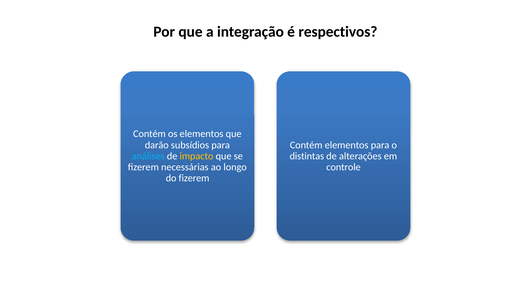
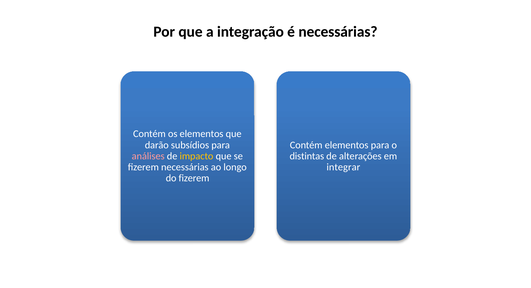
é respectivos: respectivos -> necessárias
análises colour: light blue -> pink
controle: controle -> integrar
